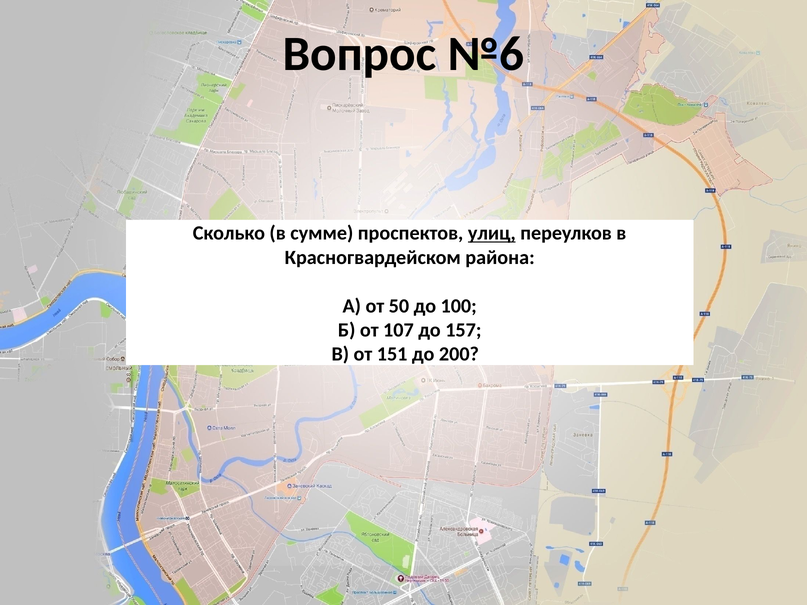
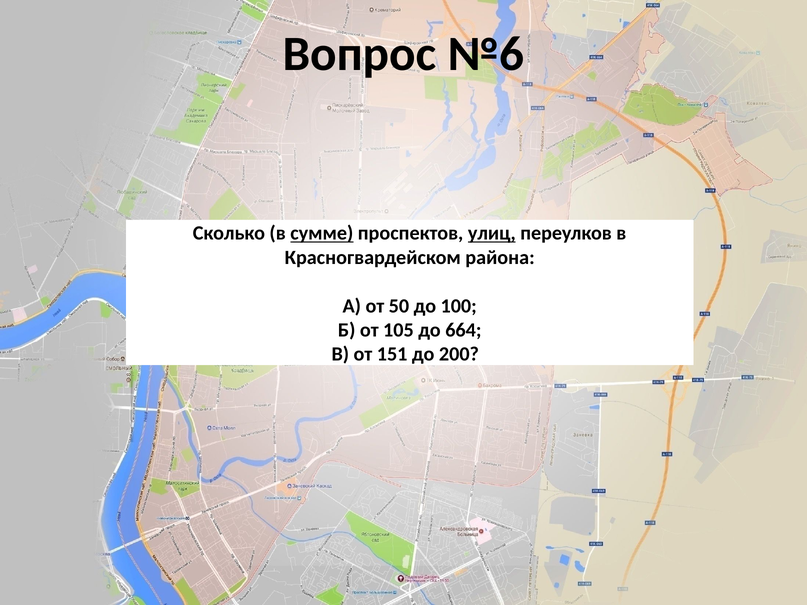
сумме underline: none -> present
107: 107 -> 105
157: 157 -> 664
